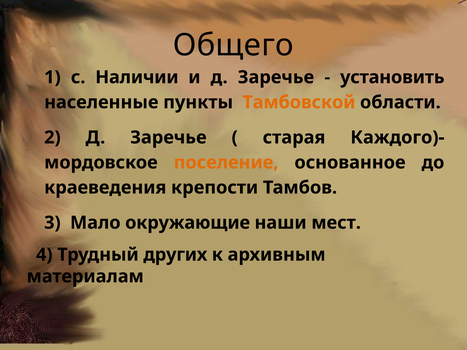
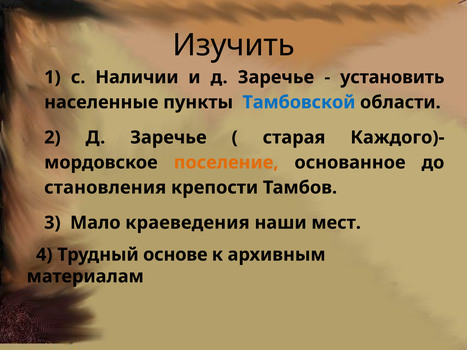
Общего: Общего -> Изучить
Тамбовской colour: orange -> blue
краеведения: краеведения -> становления
окружающие: окружающие -> краеведения
других: других -> основе
